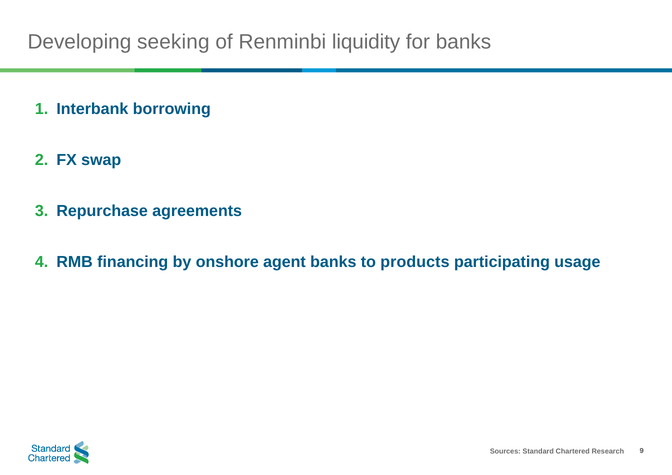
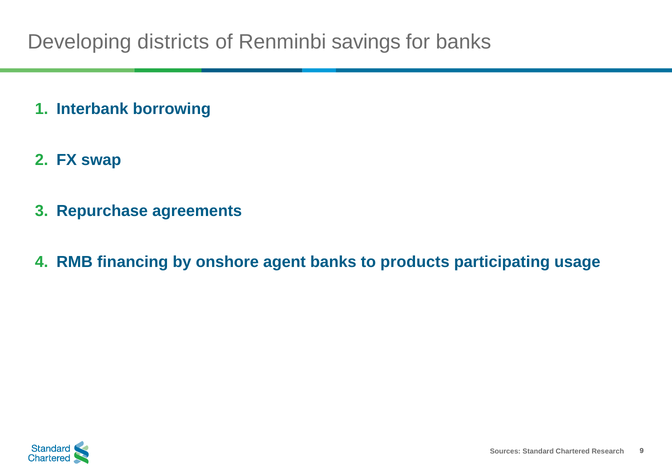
seeking: seeking -> districts
liquidity: liquidity -> savings
